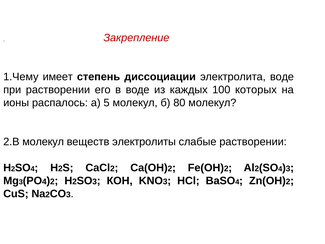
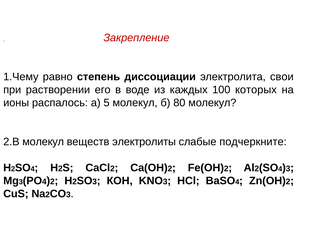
имеет: имеет -> равно
электролита воде: воде -> свои
слабые растворении: растворении -> подчеркните
